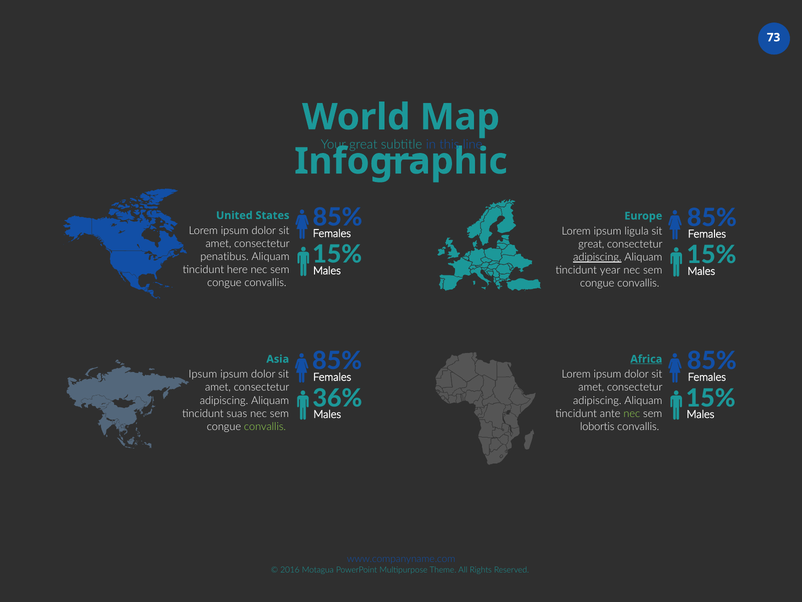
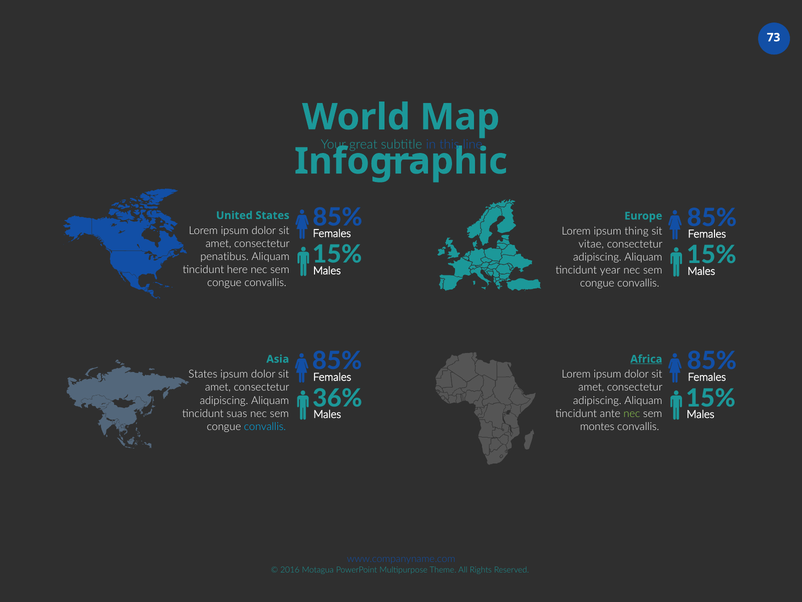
ligula: ligula -> thing
great at (591, 244): great -> vitae
adipiscing at (597, 257) underline: present -> none
Ipsum at (203, 374): Ipsum -> States
convallis at (265, 426) colour: light green -> light blue
lobortis: lobortis -> montes
